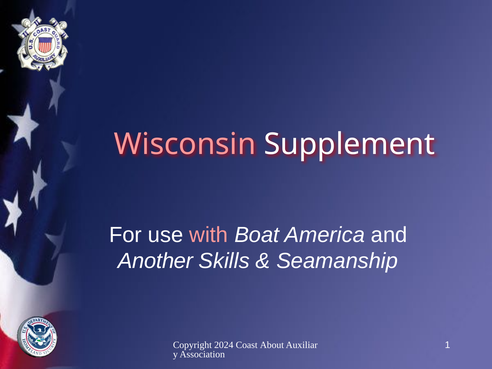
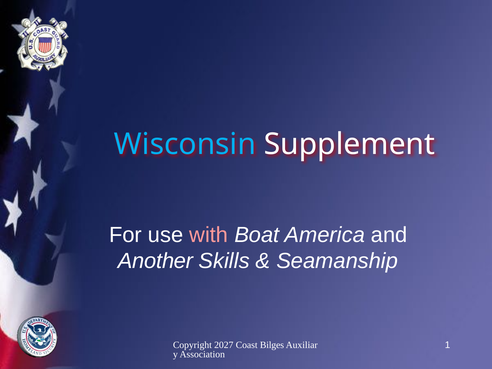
Wisconsin colour: pink -> light blue
2024: 2024 -> 2027
About: About -> Bilges
